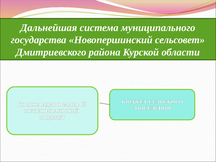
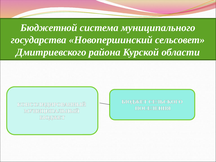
Дальнейшая: Дальнейшая -> Бюджетной
